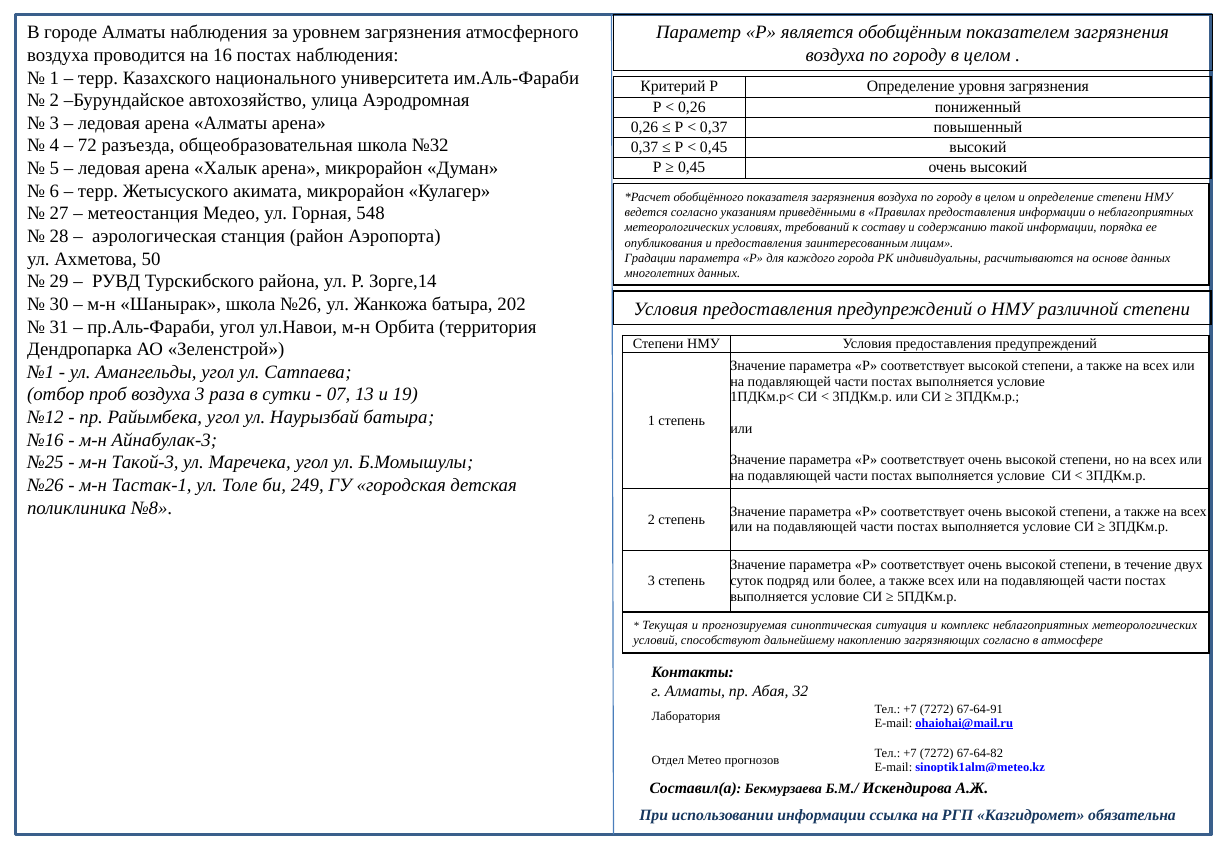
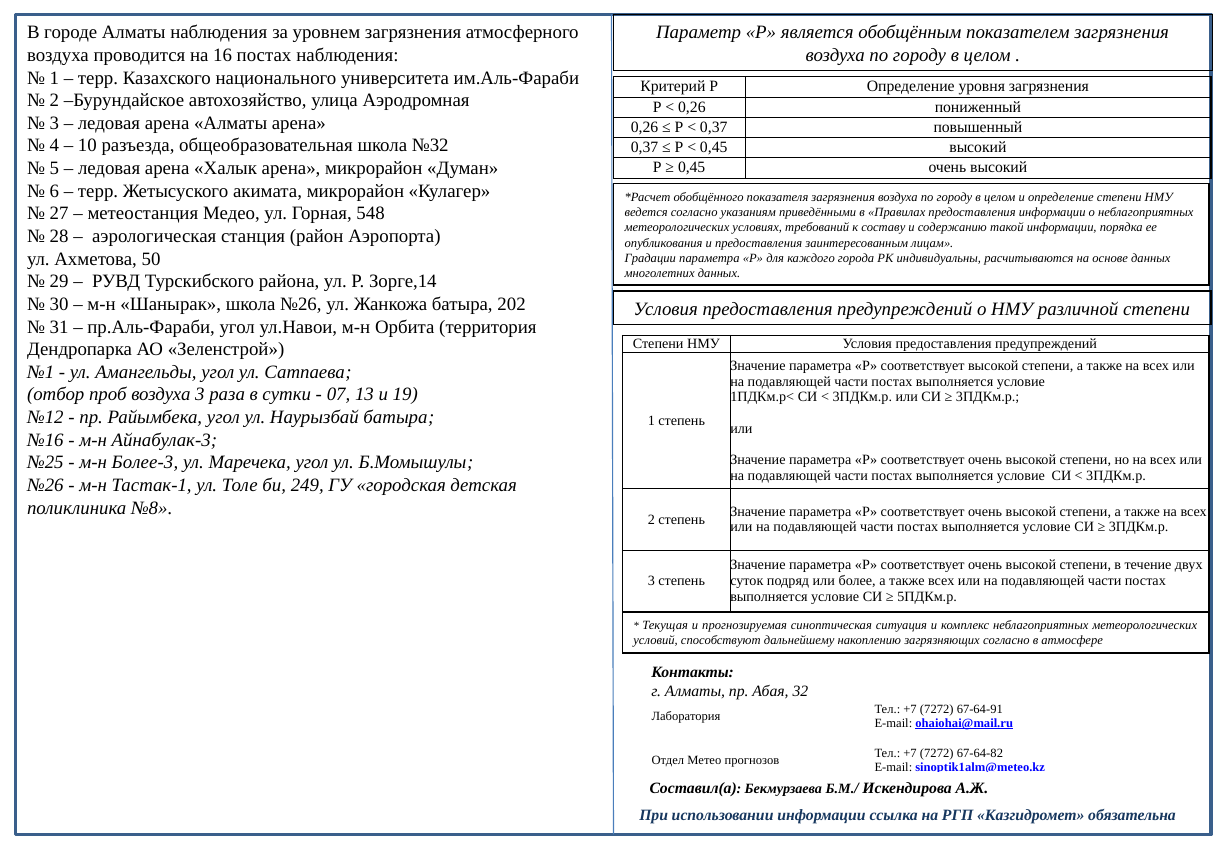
72: 72 -> 10
Такой-3: Такой-3 -> Более-3
